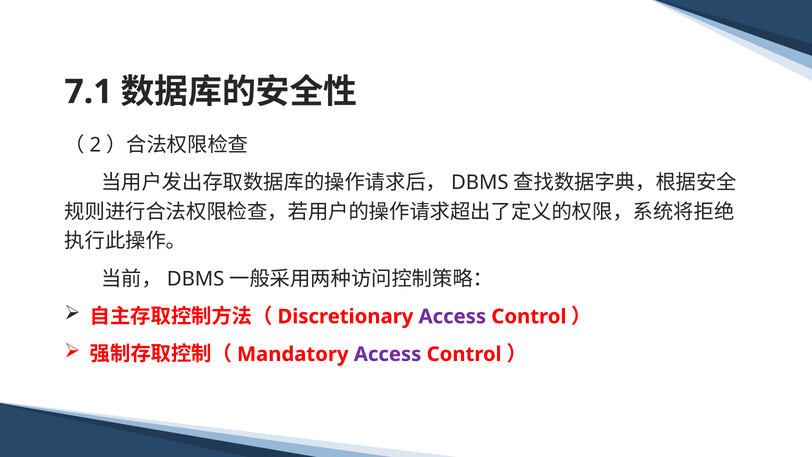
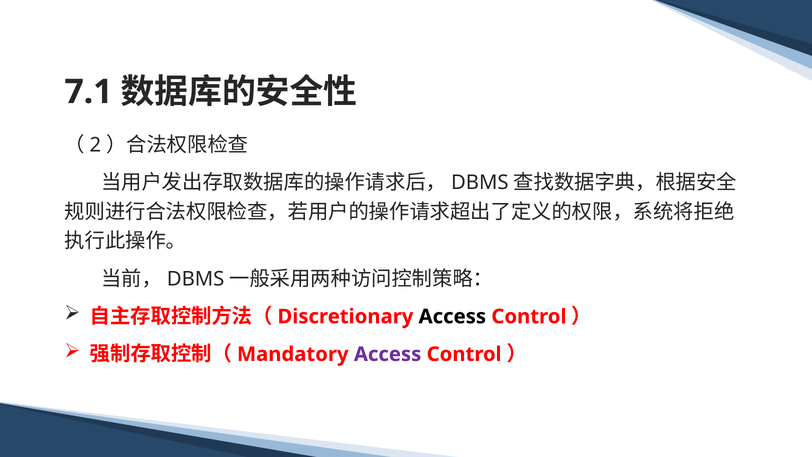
Access at (452, 316) colour: purple -> black
